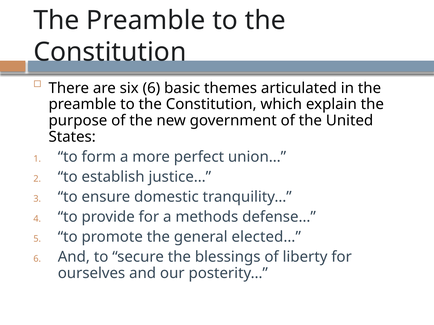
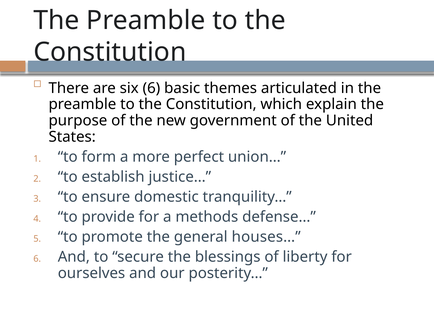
elected…: elected… -> houses…
